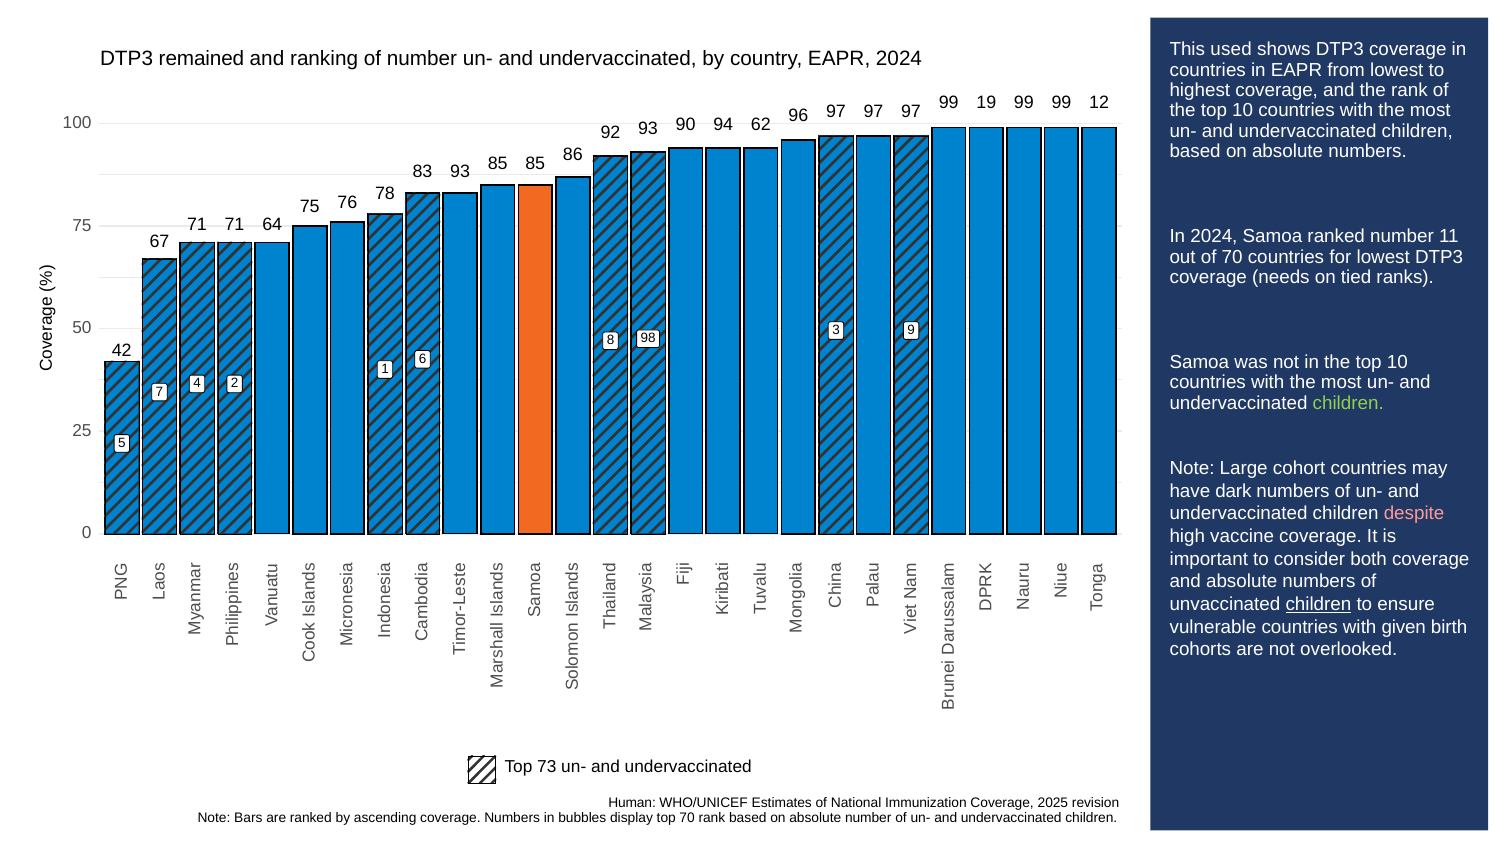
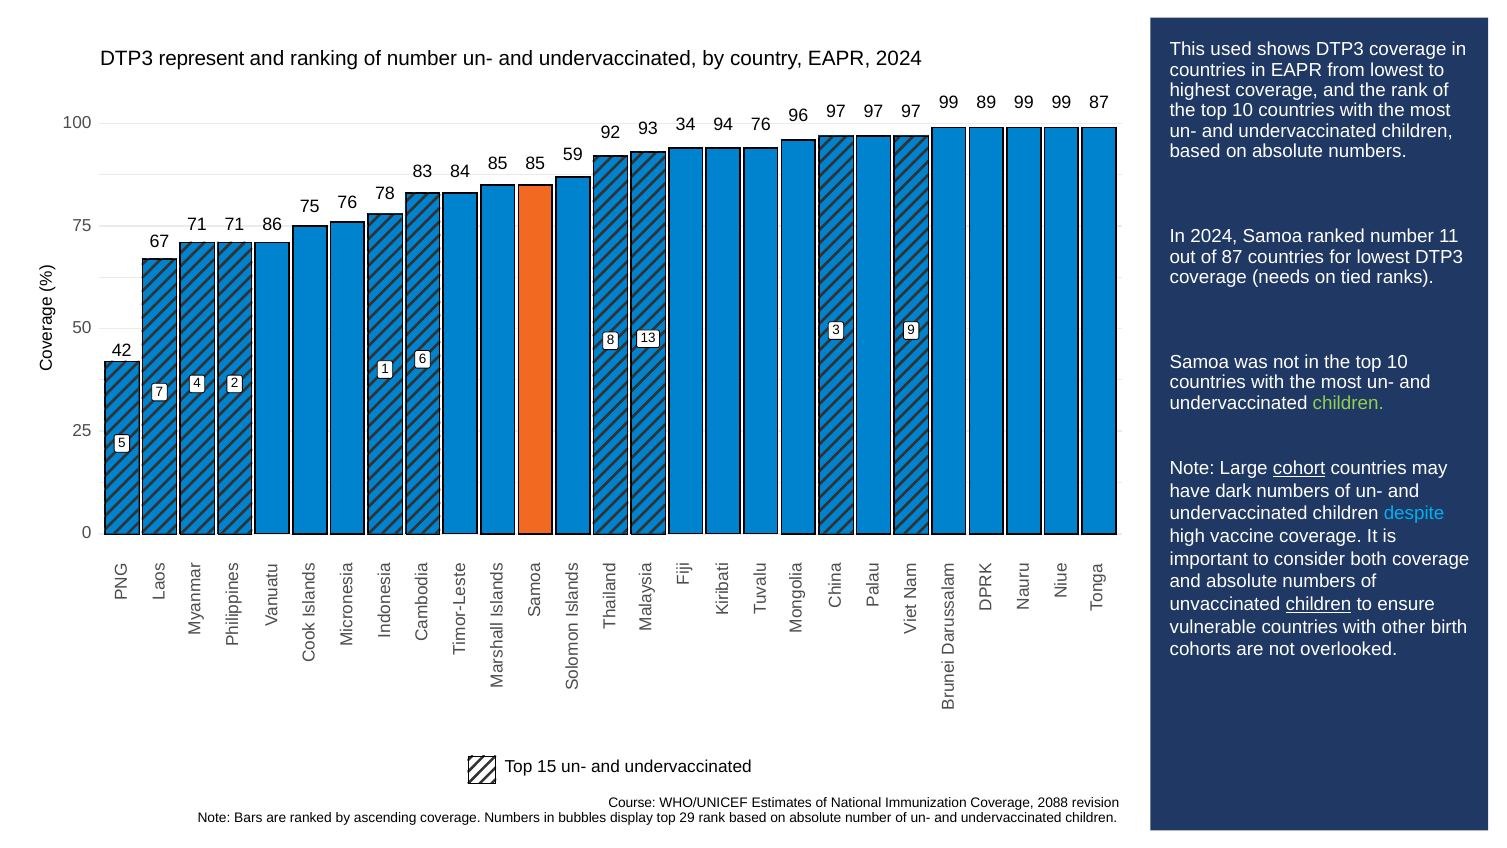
remained: remained -> represent
99 12: 12 -> 87
19: 19 -> 89
90: 90 -> 34
94 62: 62 -> 76
86: 86 -> 59
83 93: 93 -> 84
64: 64 -> 86
of 70: 70 -> 87
98: 98 -> 13
cohort underline: none -> present
despite colour: pink -> light blue
given: given -> other
73: 73 -> 15
Human: Human -> Course
2025: 2025 -> 2088
top 70: 70 -> 29
